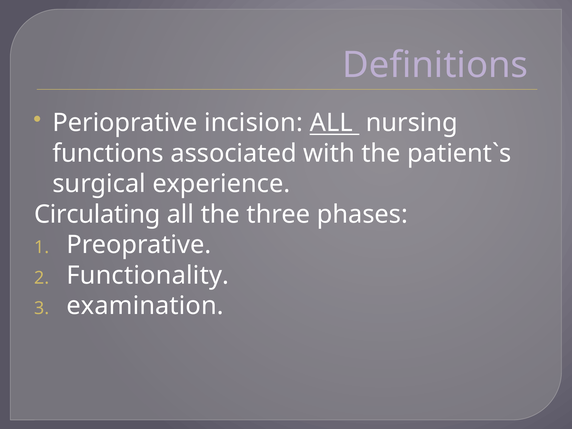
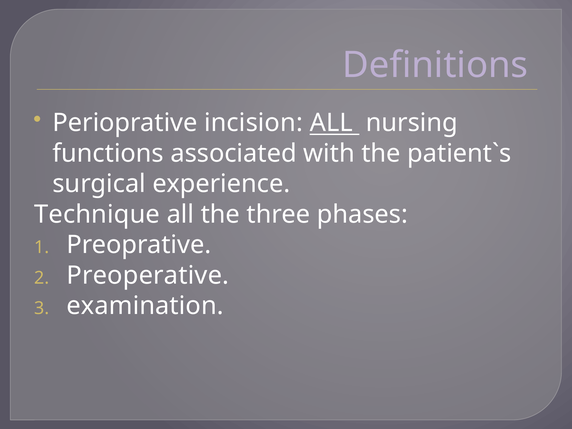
Circulating: Circulating -> Technique
Functionality: Functionality -> Preoperative
